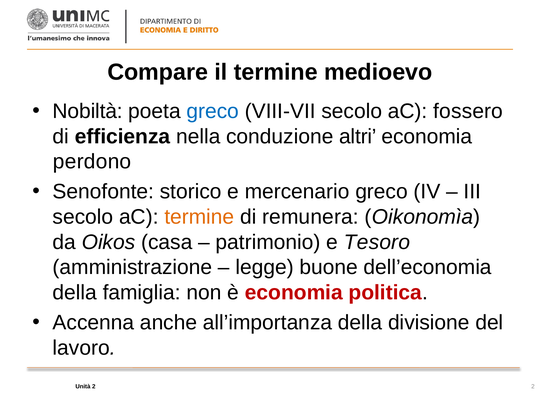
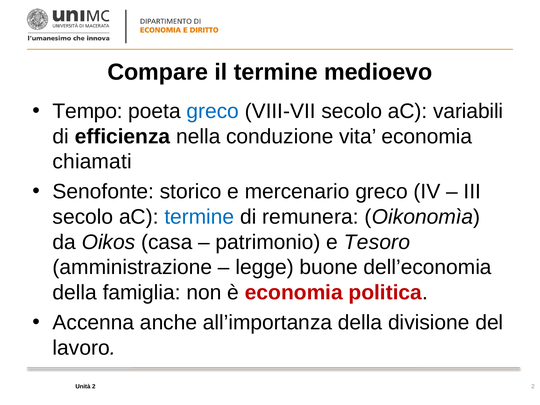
Nobiltà: Nobiltà -> Tempo
fossero: fossero -> variabili
altri: altri -> vita
perdono: perdono -> chiamati
termine at (199, 217) colour: orange -> blue
